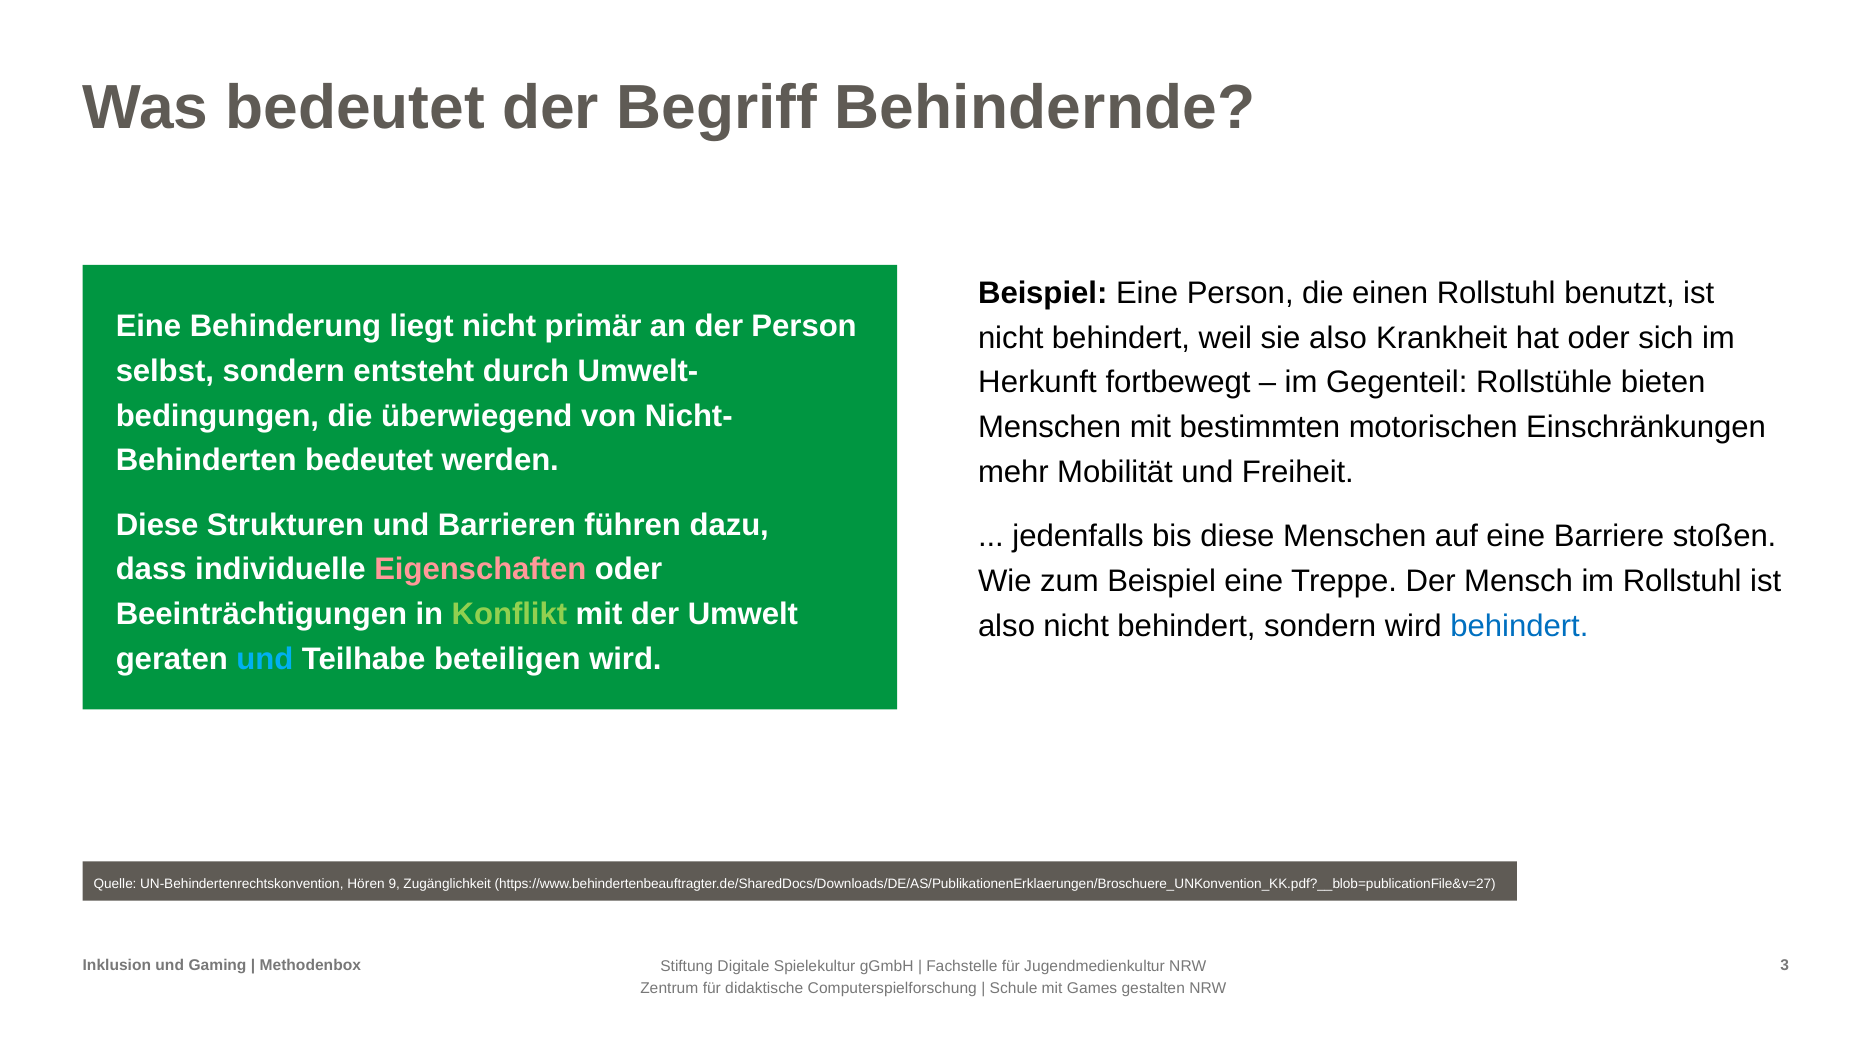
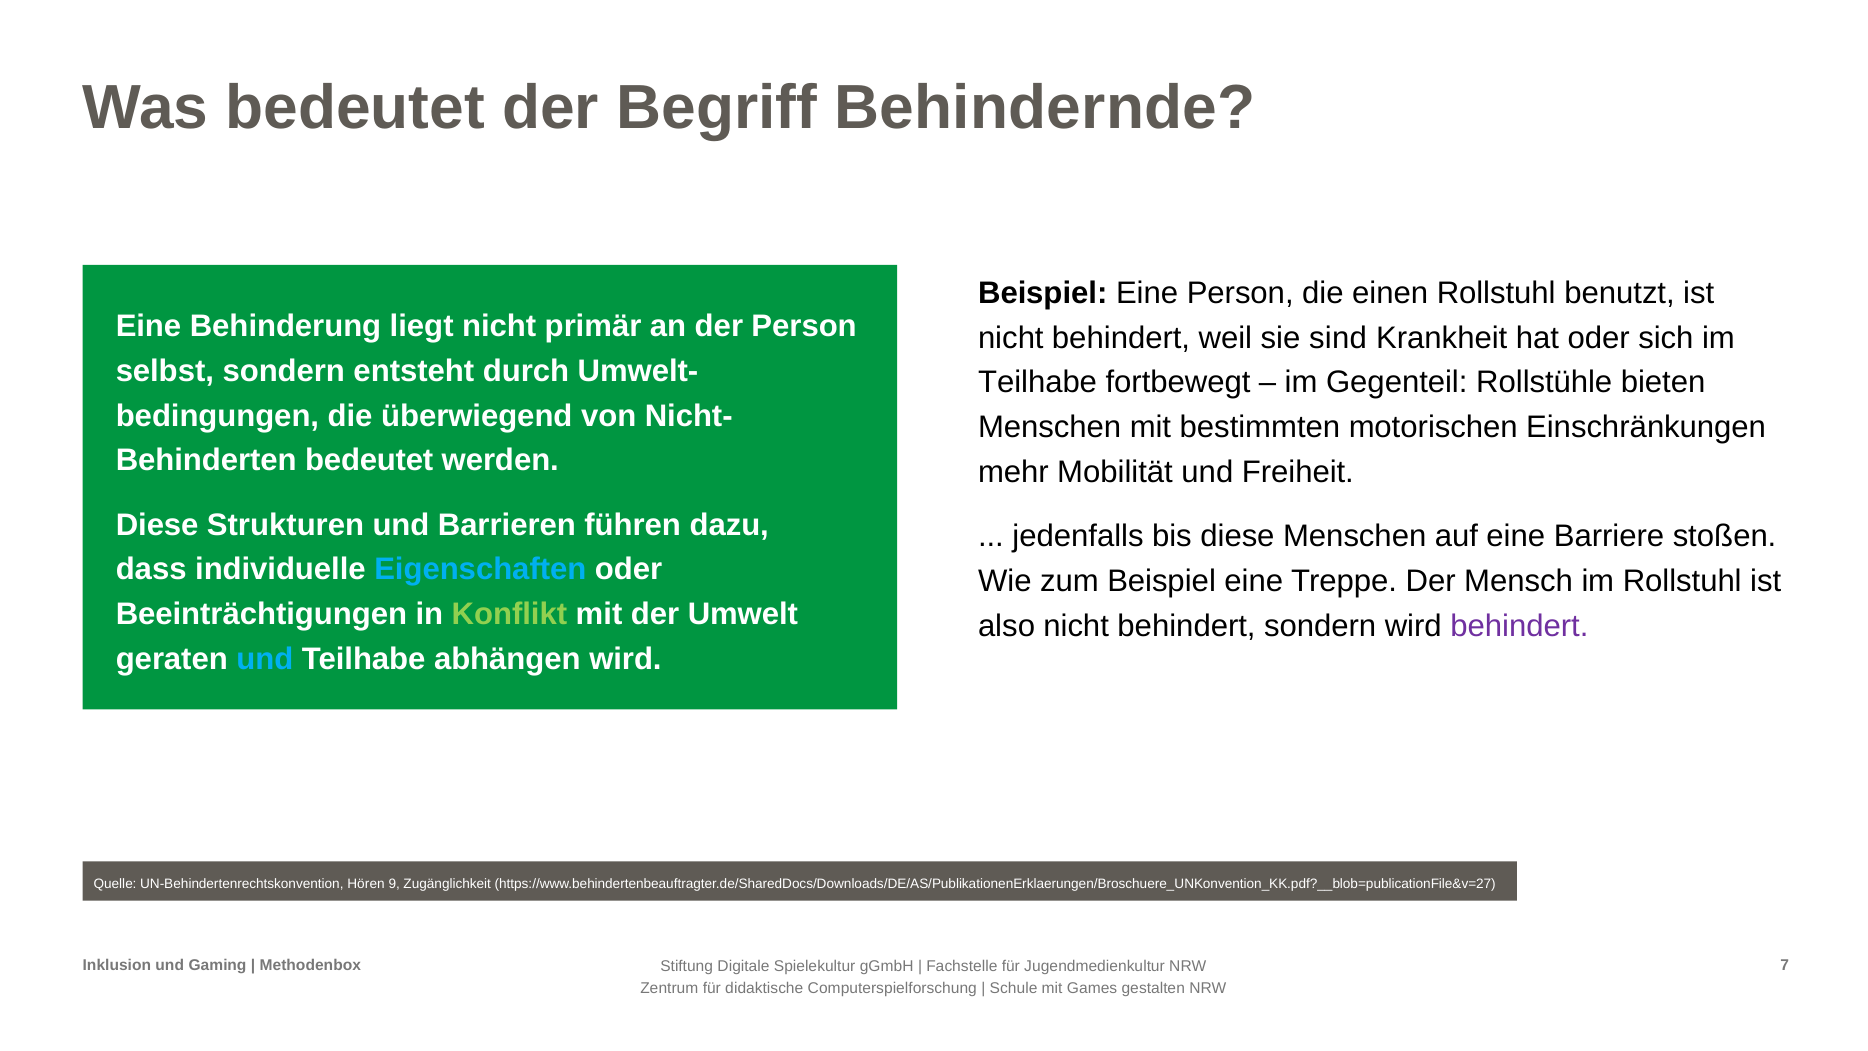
sie also: also -> sind
Herkunft at (1037, 383): Herkunft -> Teilhabe
Eigenschaften colour: pink -> light blue
behindert at (1519, 626) colour: blue -> purple
beteiligen: beteiligen -> abhängen
3: 3 -> 7
